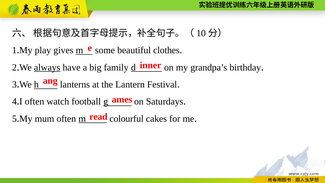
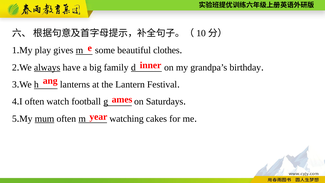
read: read -> year
mum underline: none -> present
colourful: colourful -> watching
